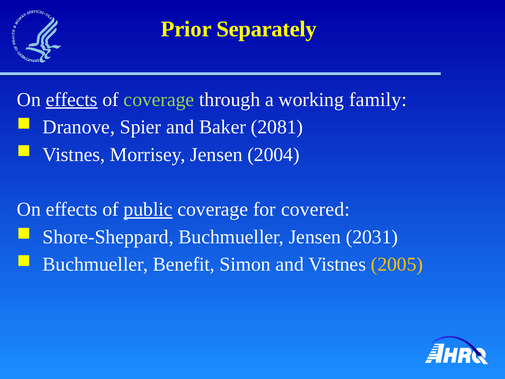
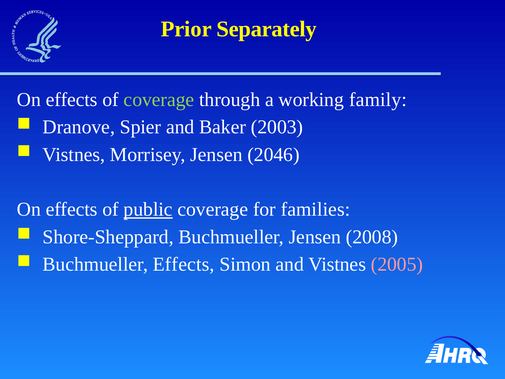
effects at (72, 100) underline: present -> none
2081: 2081 -> 2003
2004: 2004 -> 2046
covered: covered -> families
2031: 2031 -> 2008
Buchmueller Benefit: Benefit -> Effects
2005 colour: yellow -> pink
